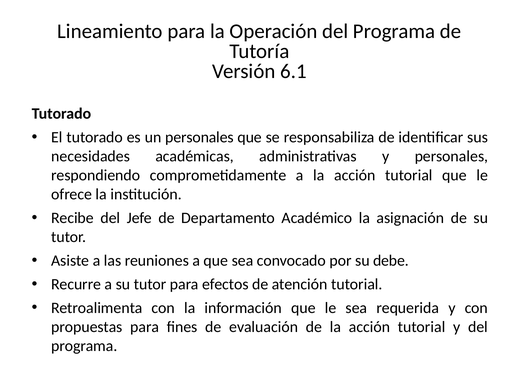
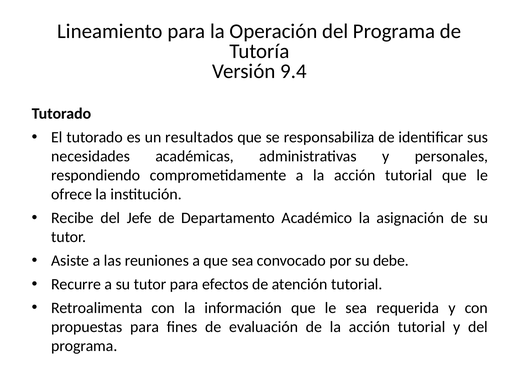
6.1: 6.1 -> 9.4
un personales: personales -> resultados
